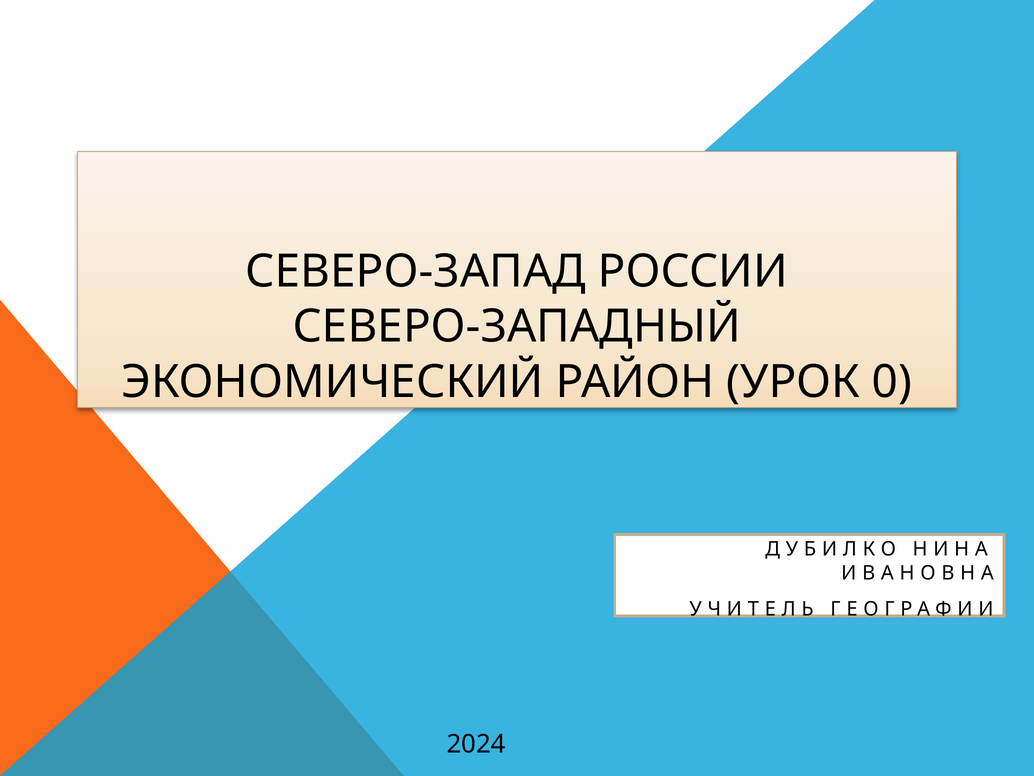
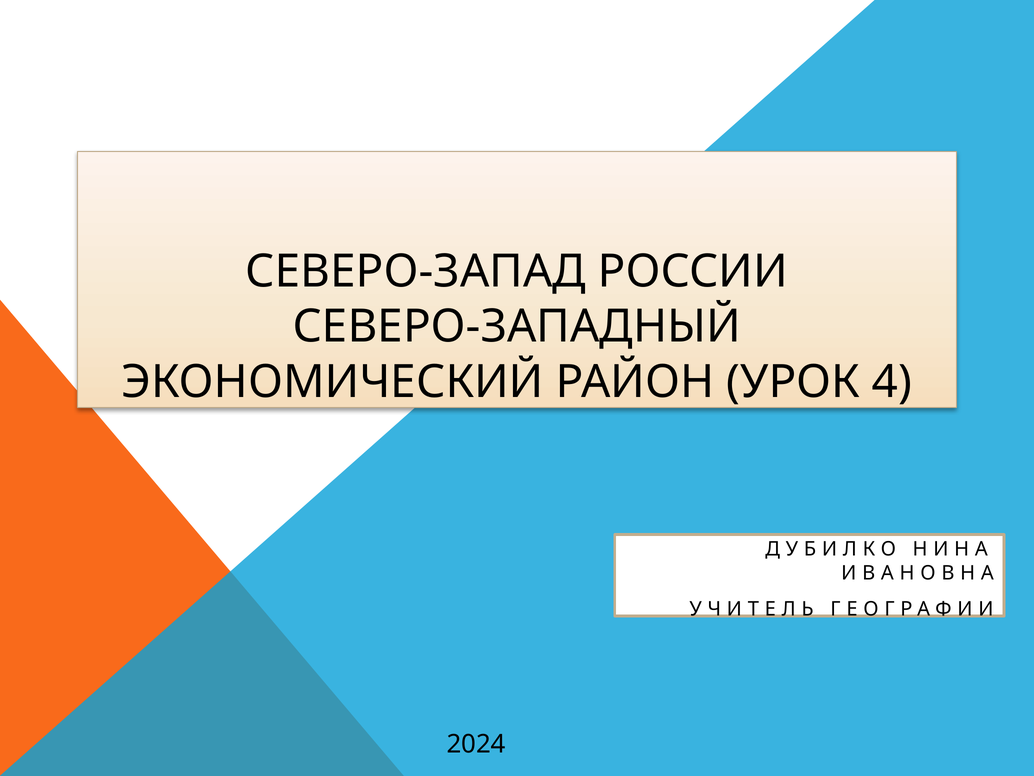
0: 0 -> 4
